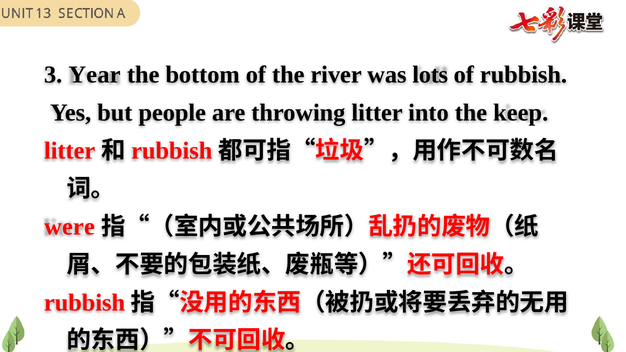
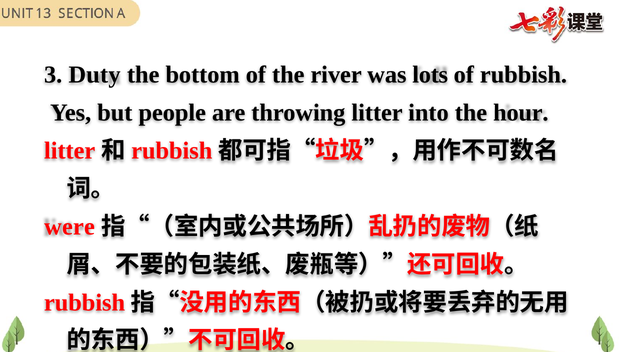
Year: Year -> Duty
keep: keep -> hour
